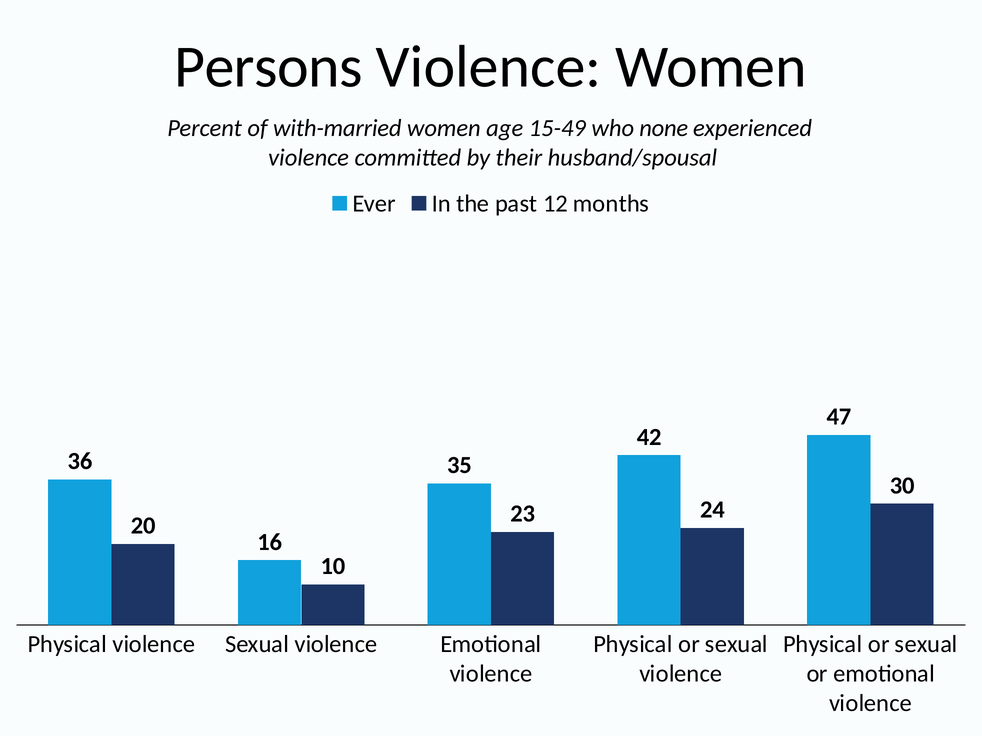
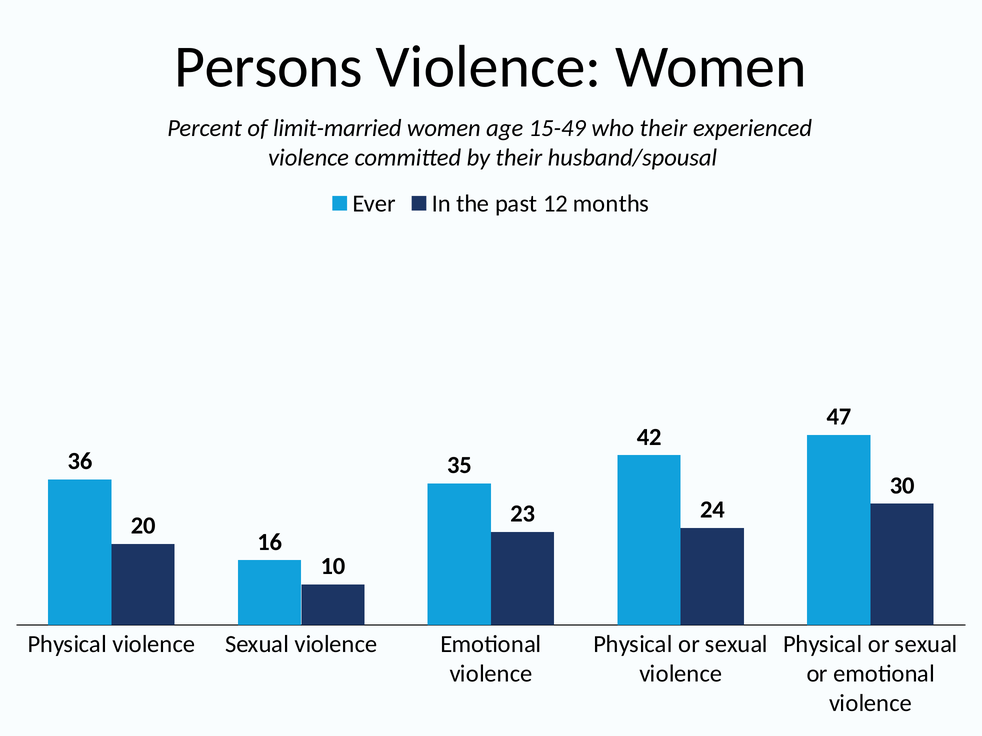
with-married: with-married -> limit-married
who none: none -> their
